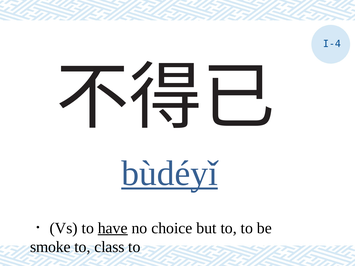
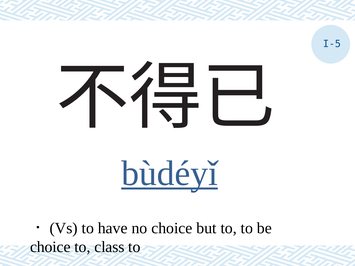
I-4: I-4 -> I-5
have underline: present -> none
smoke at (50, 247): smoke -> choice
